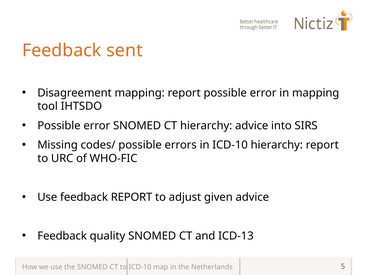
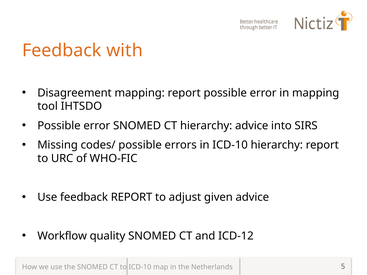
sent: sent -> with
Feedback at (62, 236): Feedback -> Workflow
ICD-13: ICD-13 -> ICD-12
